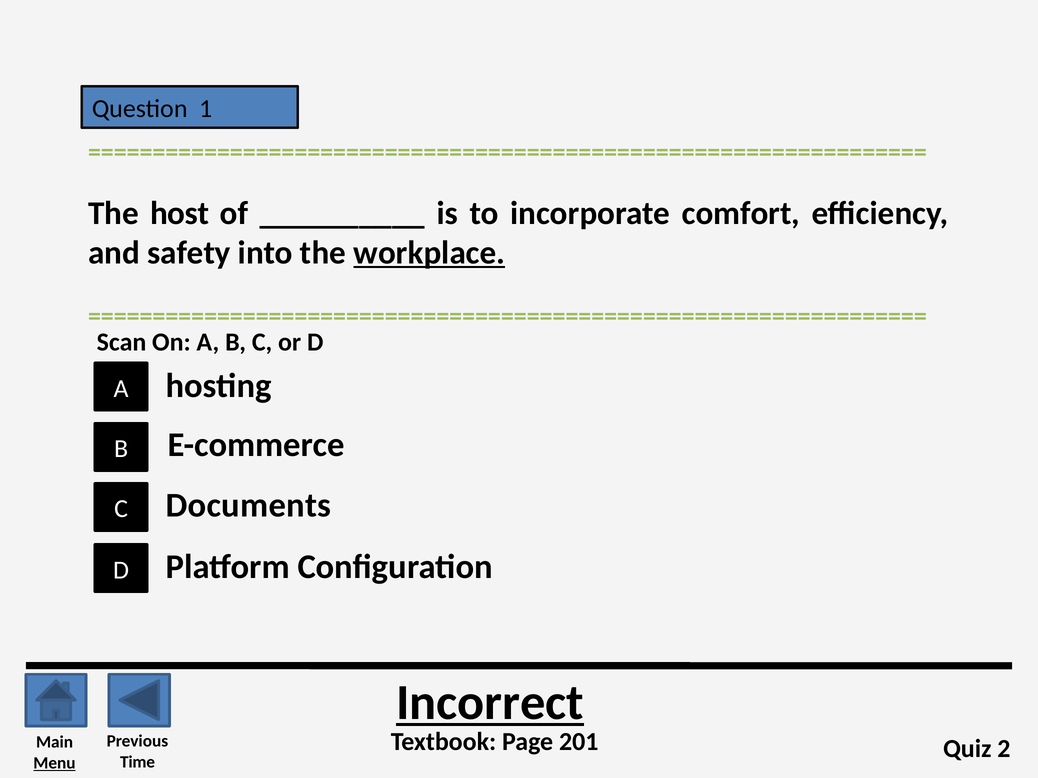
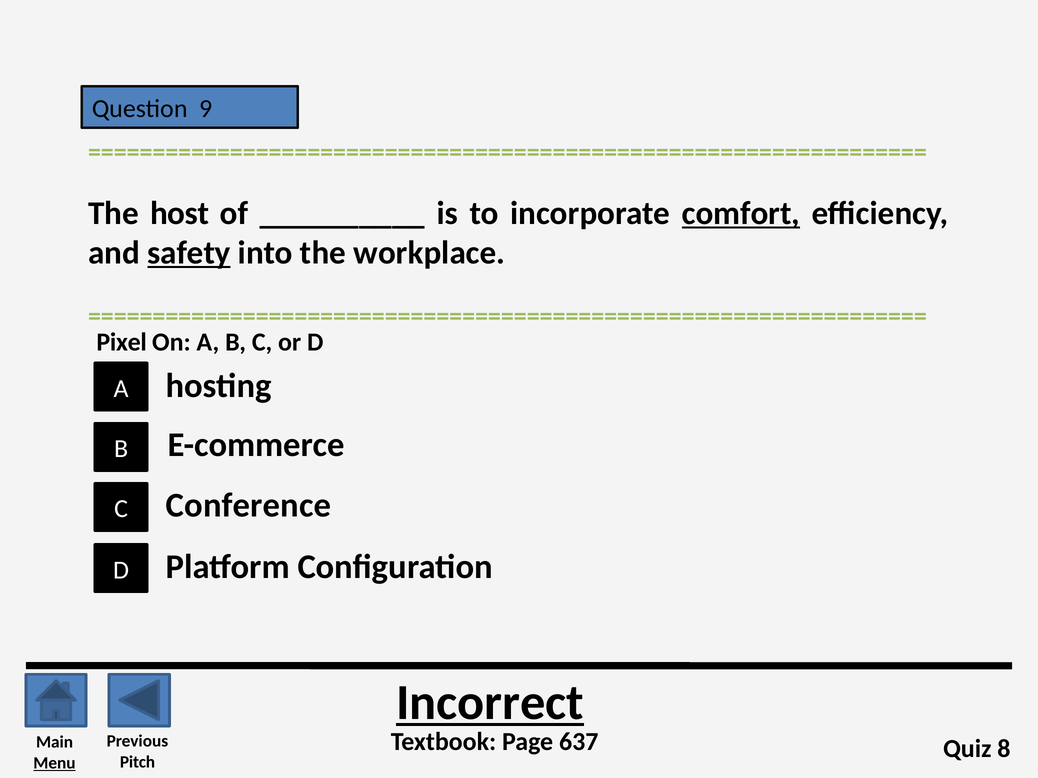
1: 1 -> 9
comfort underline: none -> present
safety underline: none -> present
workplace underline: present -> none
Scan: Scan -> Pixel
Documents: Documents -> Conference
201: 201 -> 637
2: 2 -> 8
Time: Time -> Pitch
